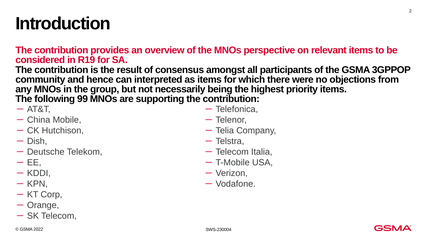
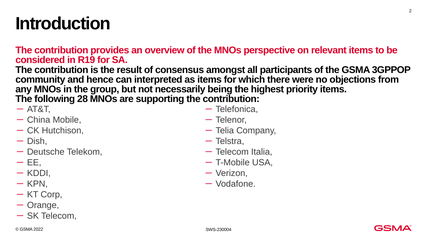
99: 99 -> 28
